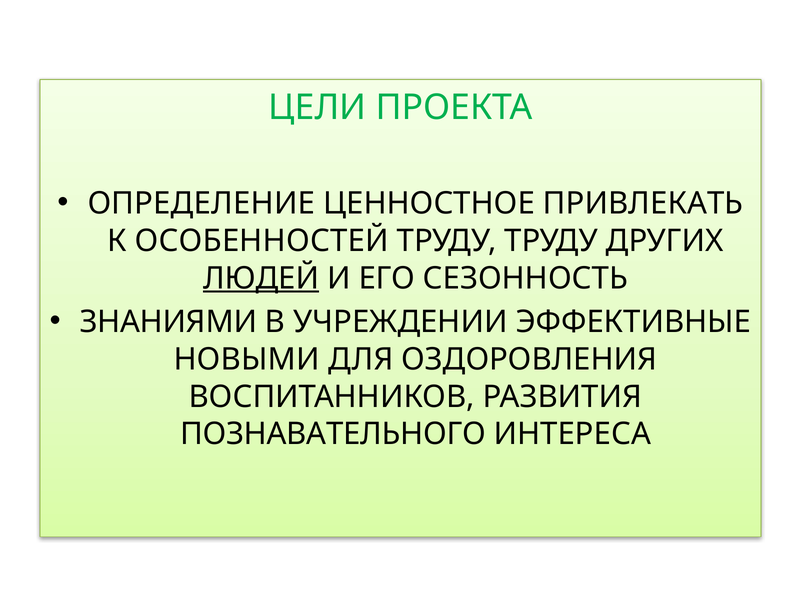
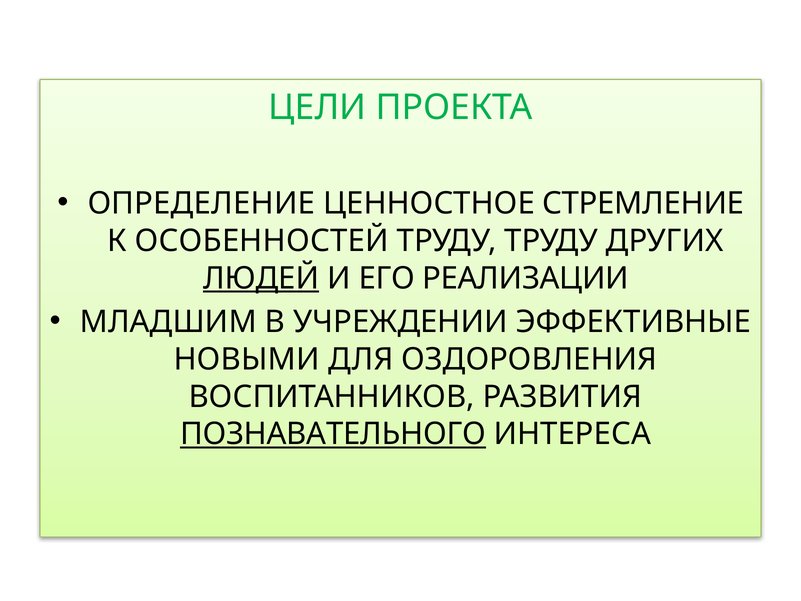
ПРИВЛЕКАТЬ: ПРИВЛЕКАТЬ -> СТРЕМЛЕНИЕ
СЕЗОННОСТЬ: СЕЗОННОСТЬ -> РЕАЛИЗАЦИИ
ЗНАНИЯМИ: ЗНАНИЯМИ -> МЛАДШИМ
ПОЗНАВАТЕЛЬНОГО underline: none -> present
